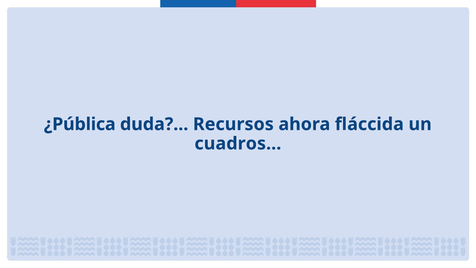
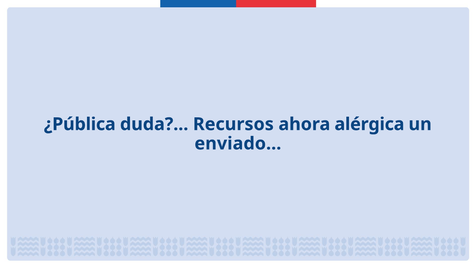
fláccida: fláccida -> alérgica
cuadros…: cuadros… -> enviado…
